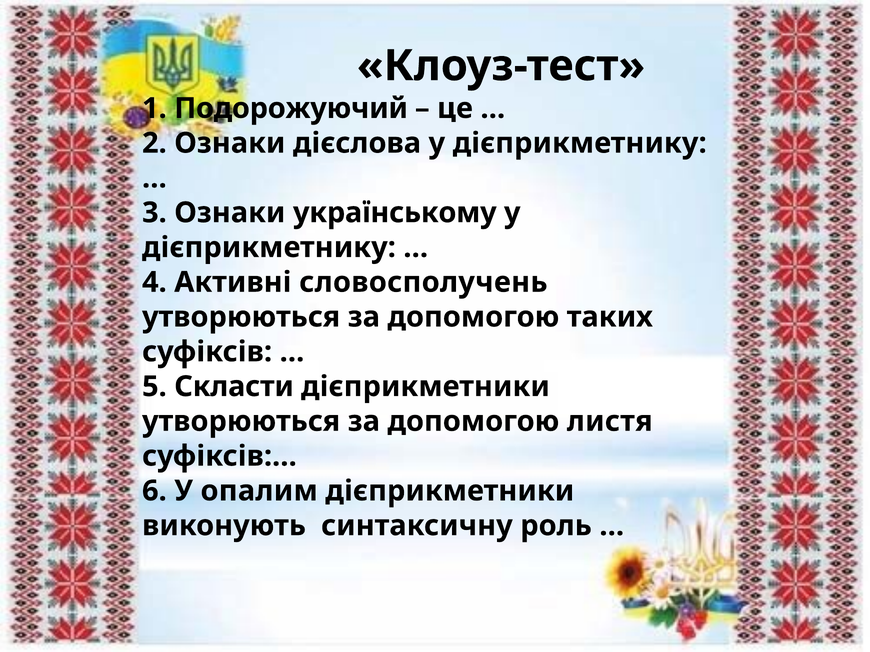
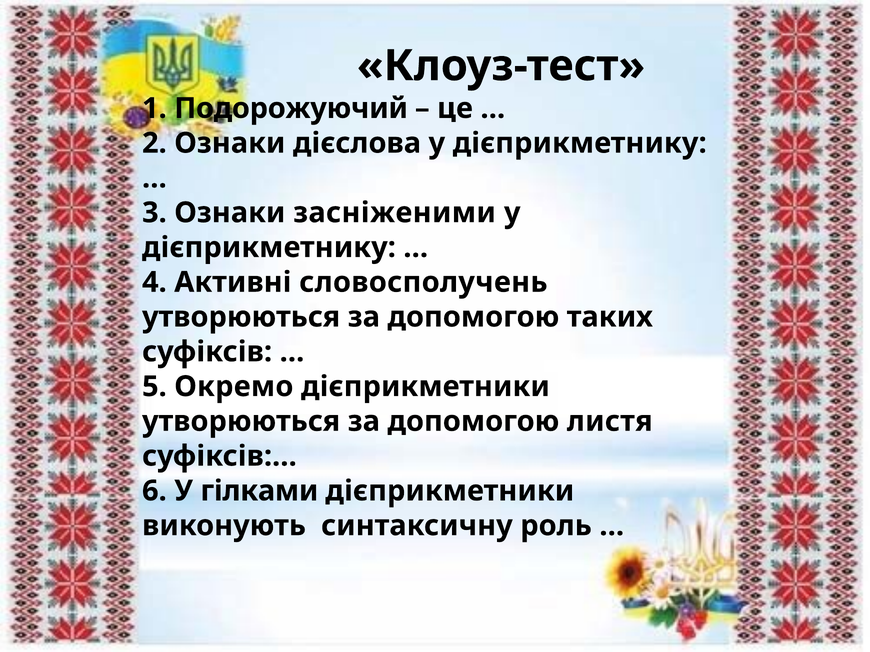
українському: українському -> засніженими
Скласти: Скласти -> Окремо
опалим: опалим -> гілками
